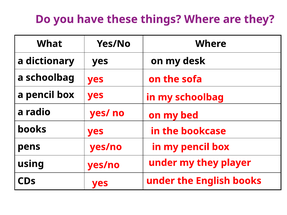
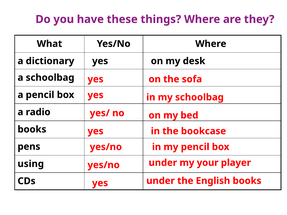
my they: they -> your
